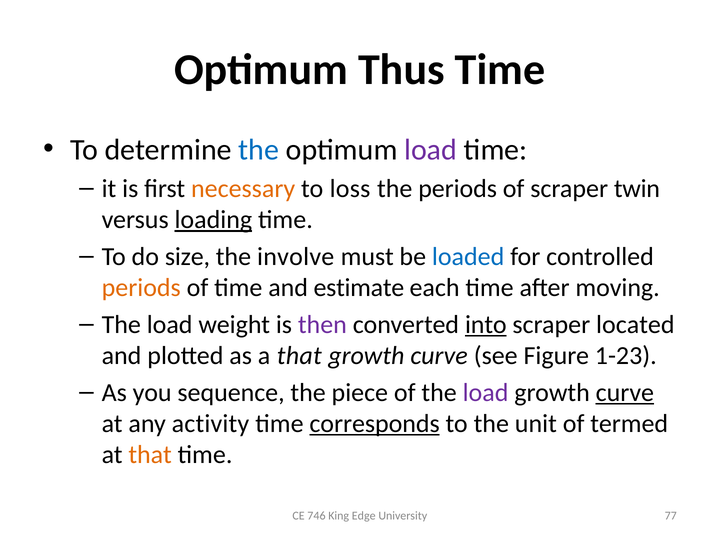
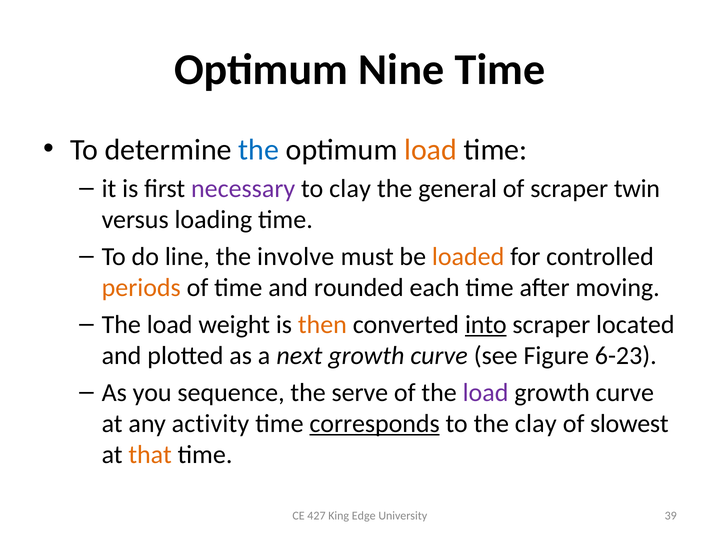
Thus: Thus -> Nine
load at (431, 150) colour: purple -> orange
necessary colour: orange -> purple
to loss: loss -> clay
the periods: periods -> general
loading underline: present -> none
size: size -> line
loaded colour: blue -> orange
estimate: estimate -> rounded
then colour: purple -> orange
a that: that -> next
1-23: 1-23 -> 6-23
piece: piece -> serve
curve at (625, 393) underline: present -> none
the unit: unit -> clay
termed: termed -> slowest
746: 746 -> 427
77: 77 -> 39
